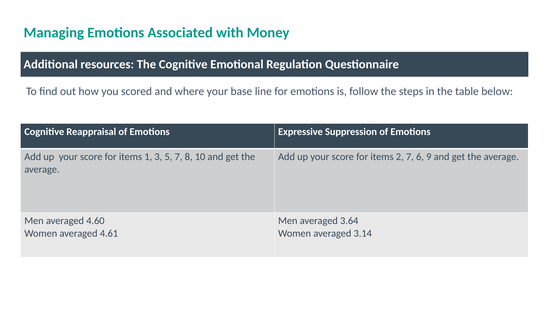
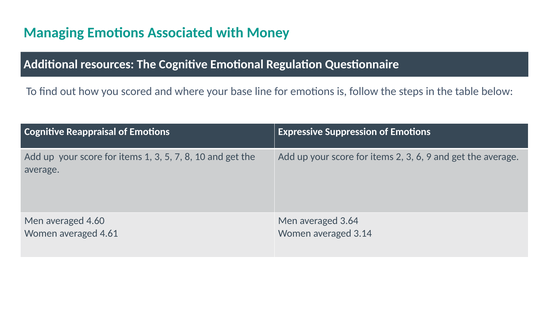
2 7: 7 -> 3
